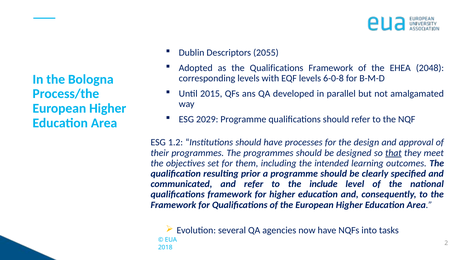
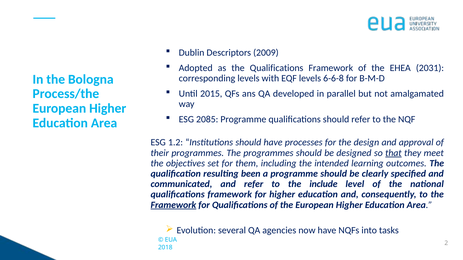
2055: 2055 -> 2009
2048: 2048 -> 2031
6-0-8: 6-0-8 -> 6-6-8
2029: 2029 -> 2085
prior: prior -> been
Framework at (173, 205) underline: none -> present
